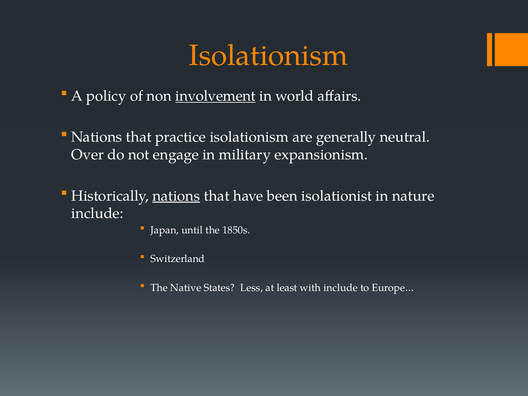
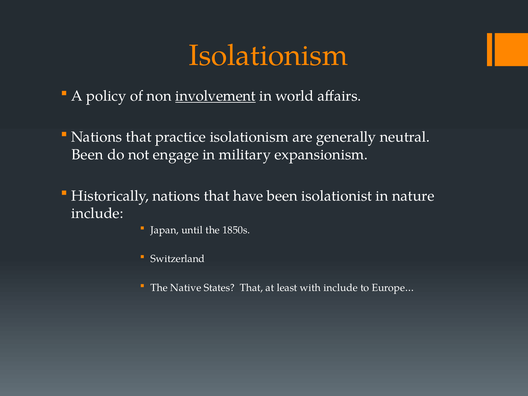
Over at (88, 155): Over -> Been
nations at (176, 196) underline: present -> none
States Less: Less -> That
